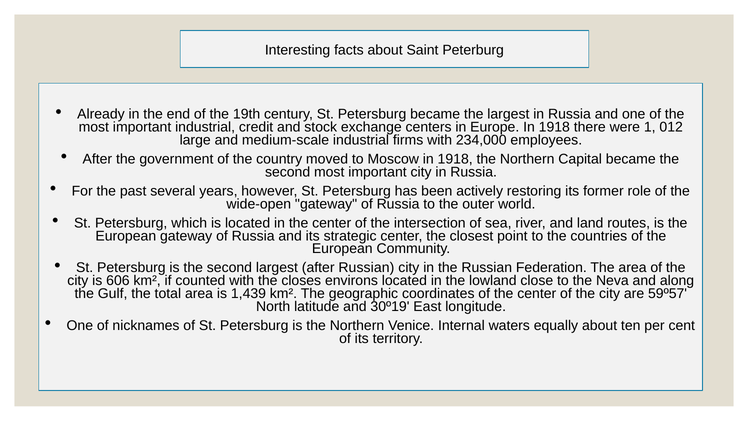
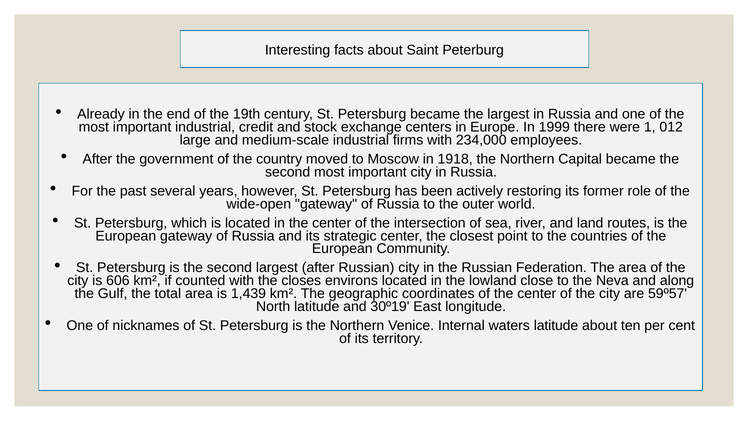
Europe In 1918: 1918 -> 1999
waters equally: equally -> latitude
